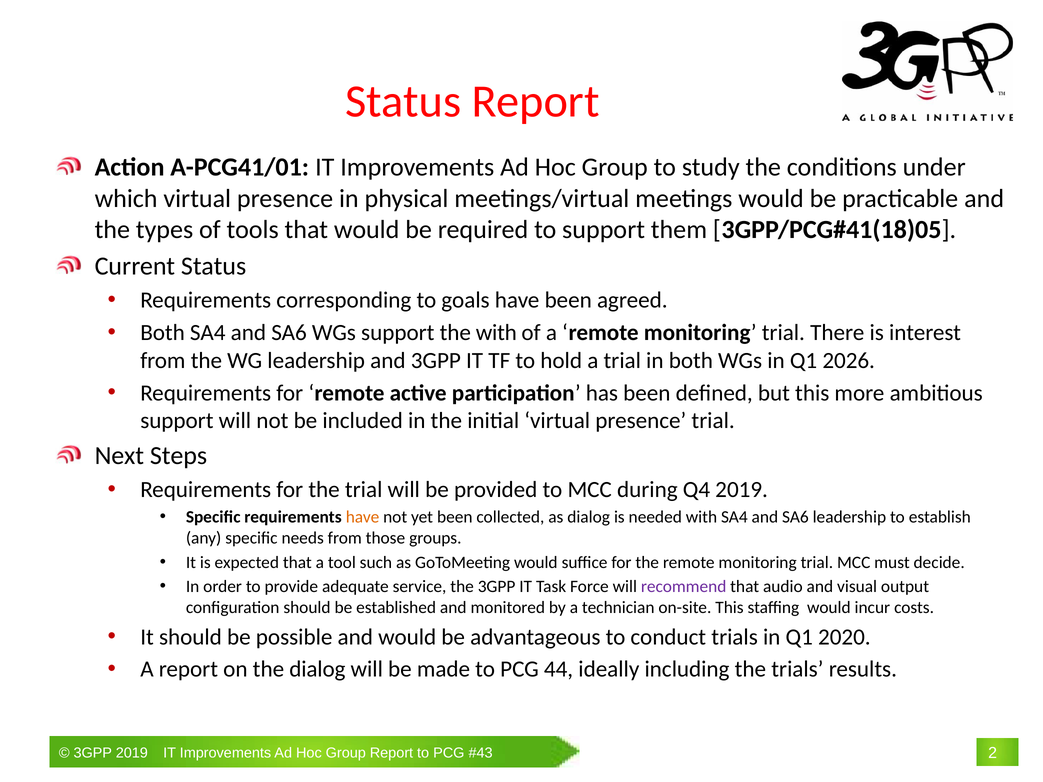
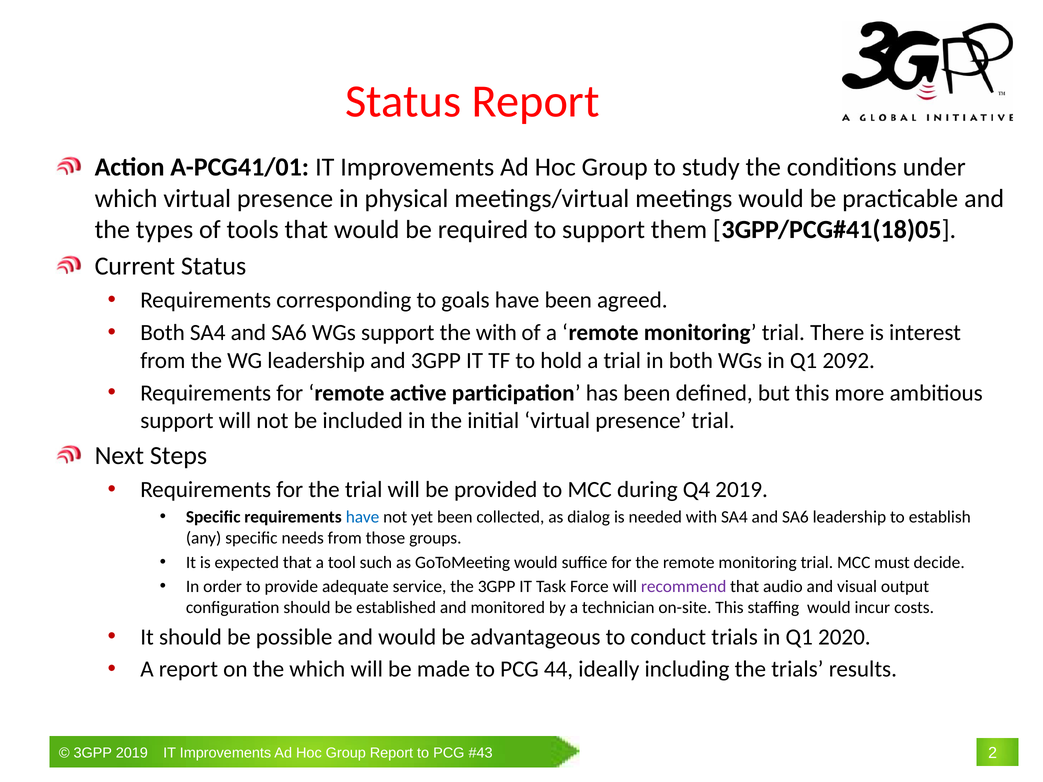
2026: 2026 -> 2092
have at (363, 517) colour: orange -> blue
the dialog: dialog -> which
